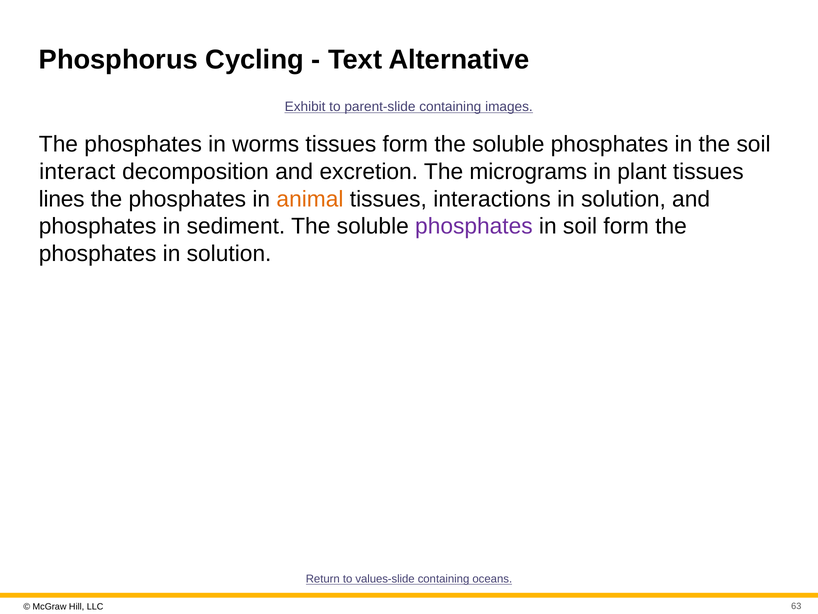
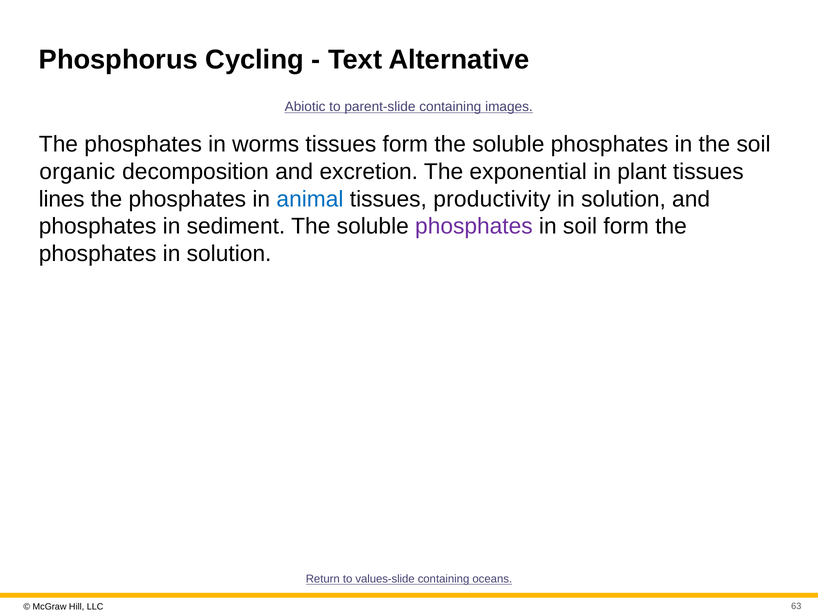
Exhibit: Exhibit -> Abiotic
interact: interact -> organic
micrograms: micrograms -> exponential
animal colour: orange -> blue
interactions: interactions -> productivity
